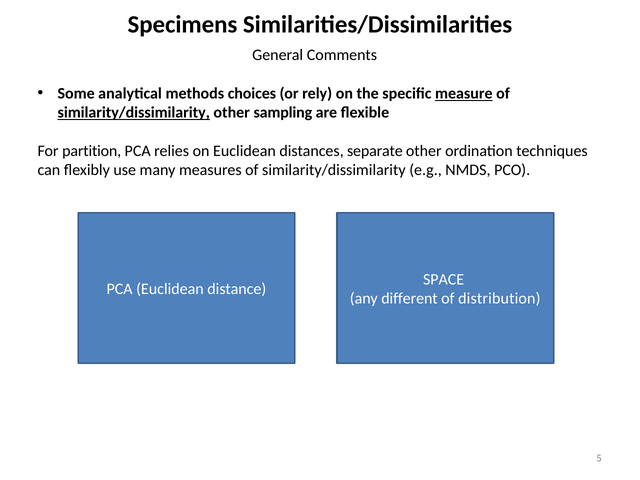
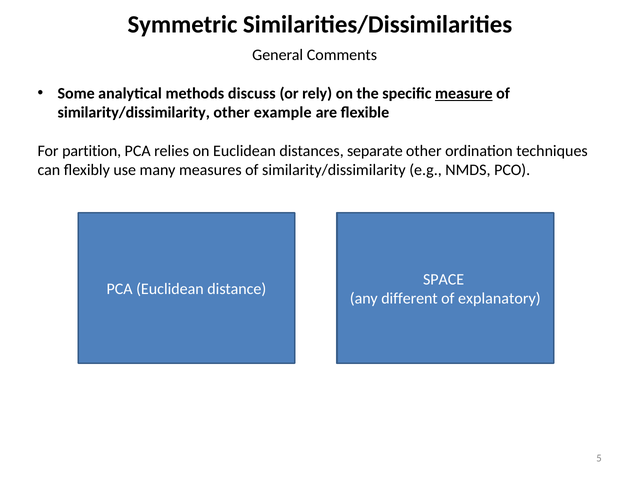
Specimens: Specimens -> Symmetric
choices: choices -> discuss
similarity/dissimilarity at (134, 113) underline: present -> none
sampling: sampling -> example
distribution: distribution -> explanatory
